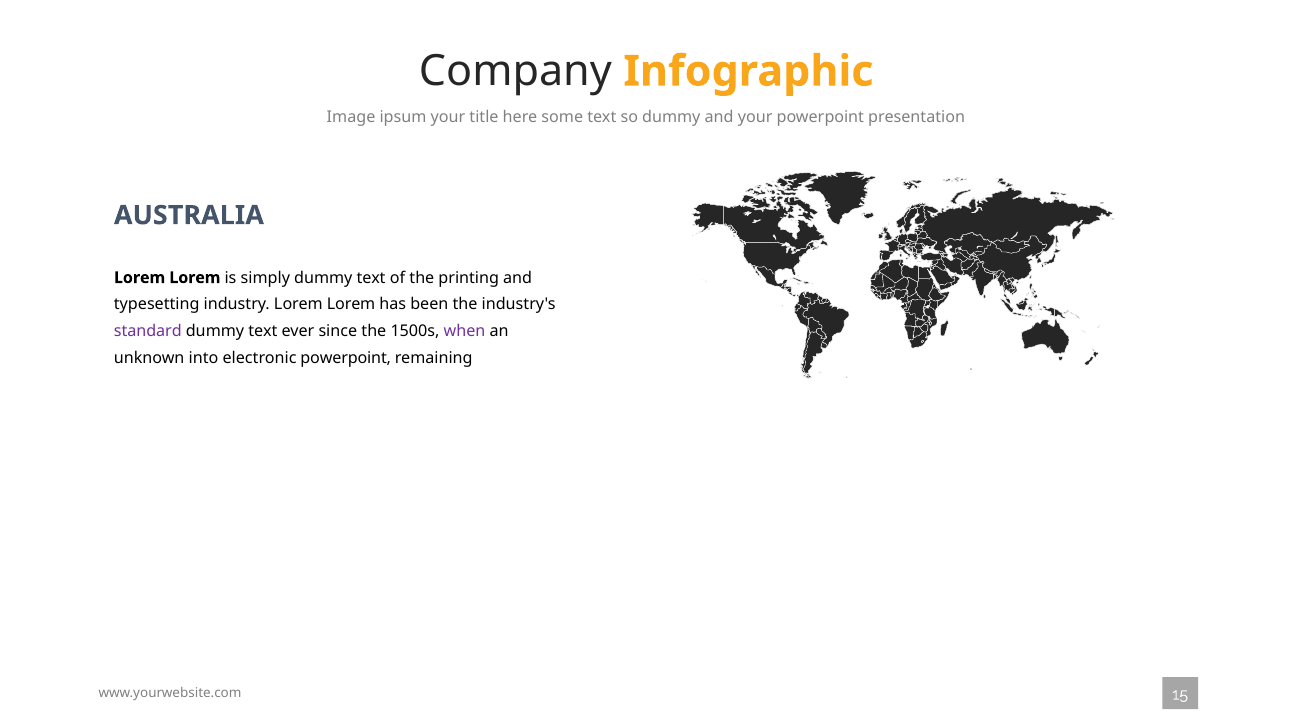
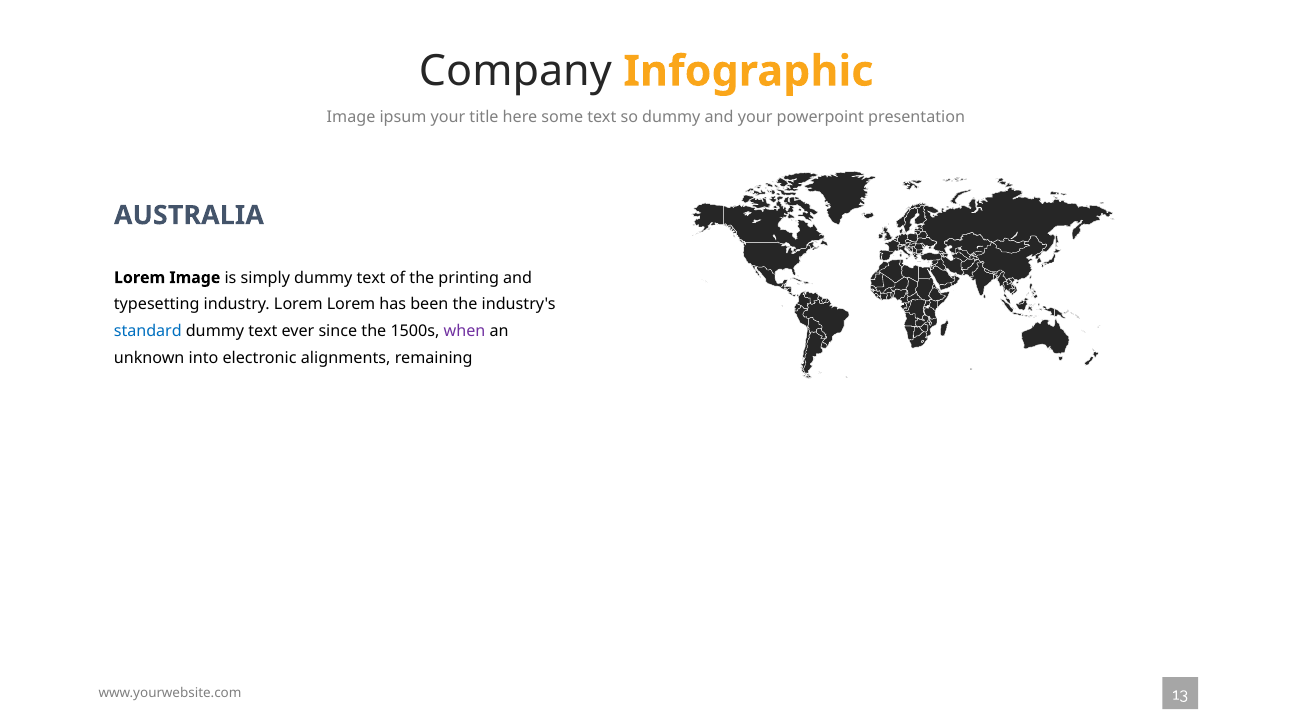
Lorem at (195, 278): Lorem -> Image
standard colour: purple -> blue
electronic powerpoint: powerpoint -> alignments
15: 15 -> 13
